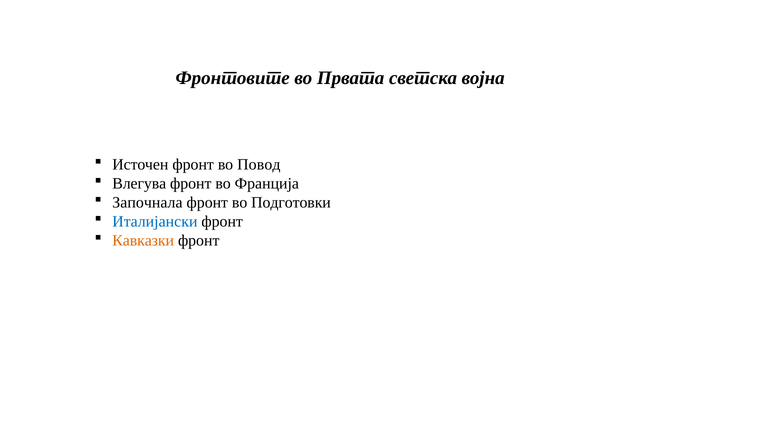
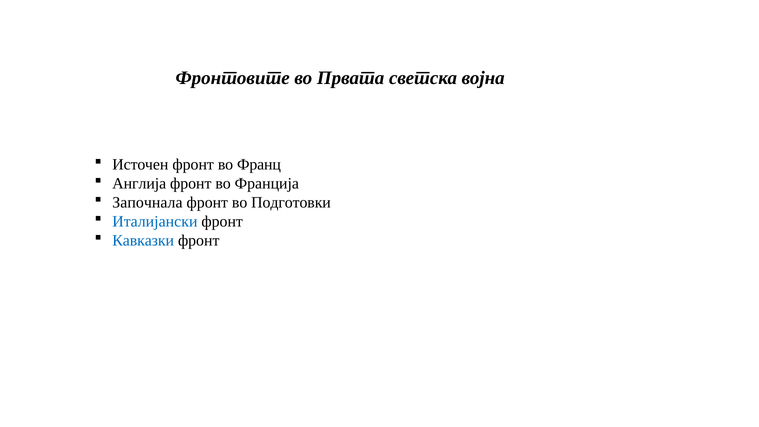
Повод: Повод -> Франц
Влегува: Влегува -> Англија
Кавказки colour: orange -> blue
